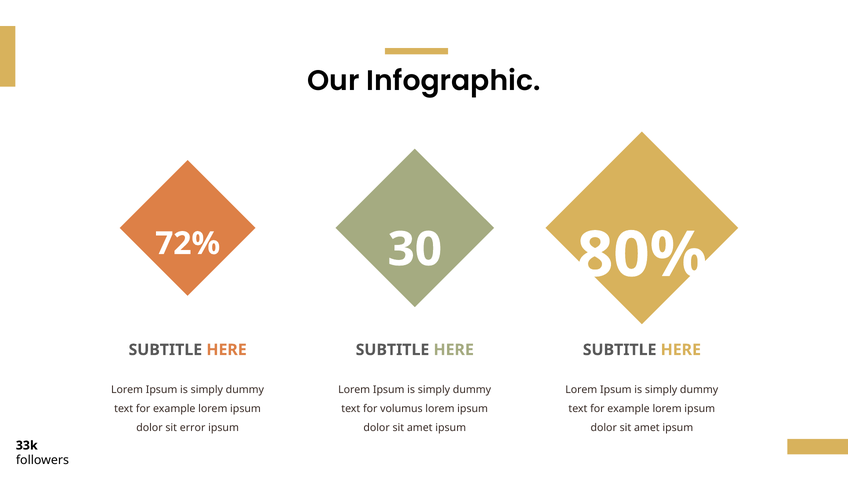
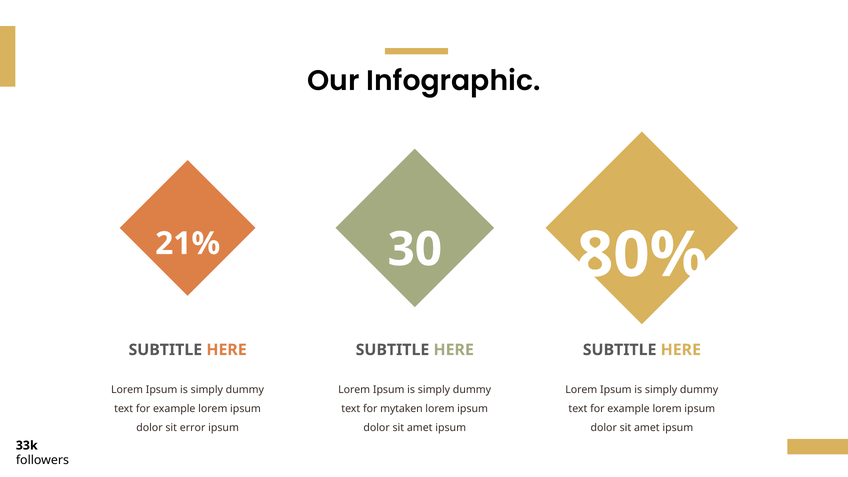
72%: 72% -> 21%
volumus: volumus -> mytaken
